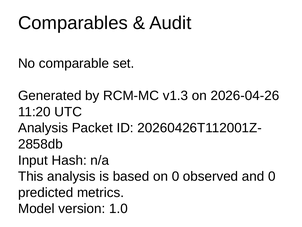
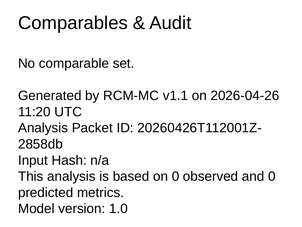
v1.3: v1.3 -> v1.1
